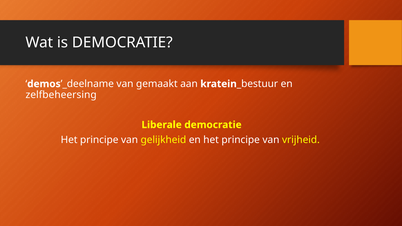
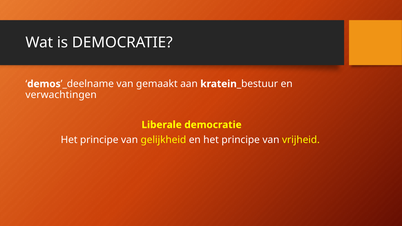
zelfbeheersing: zelfbeheersing -> verwachtingen
